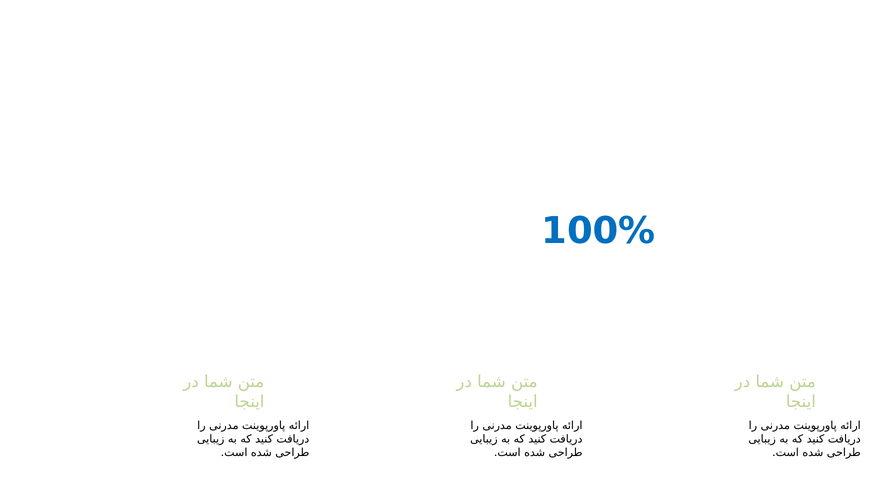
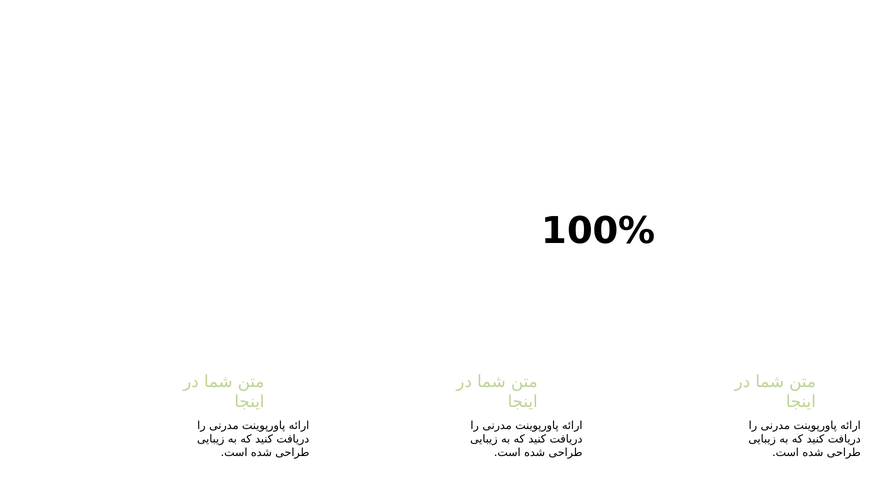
100% colour: blue -> black
